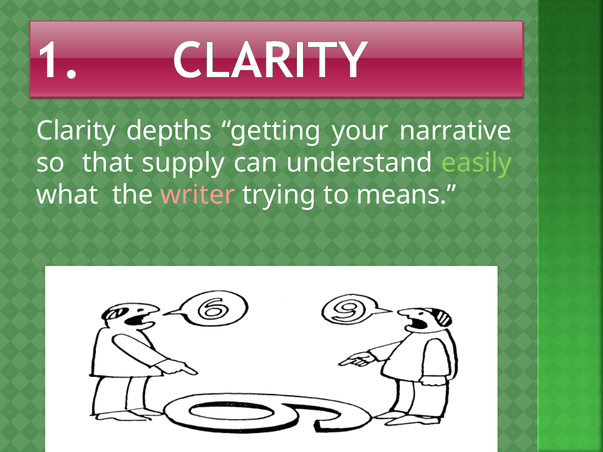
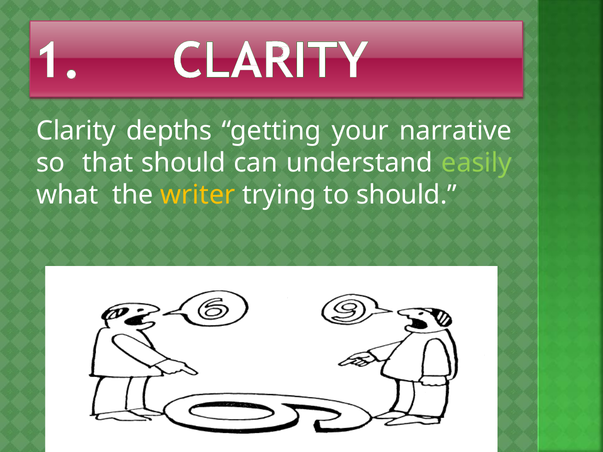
that supply: supply -> should
writer colour: pink -> yellow
to means: means -> should
